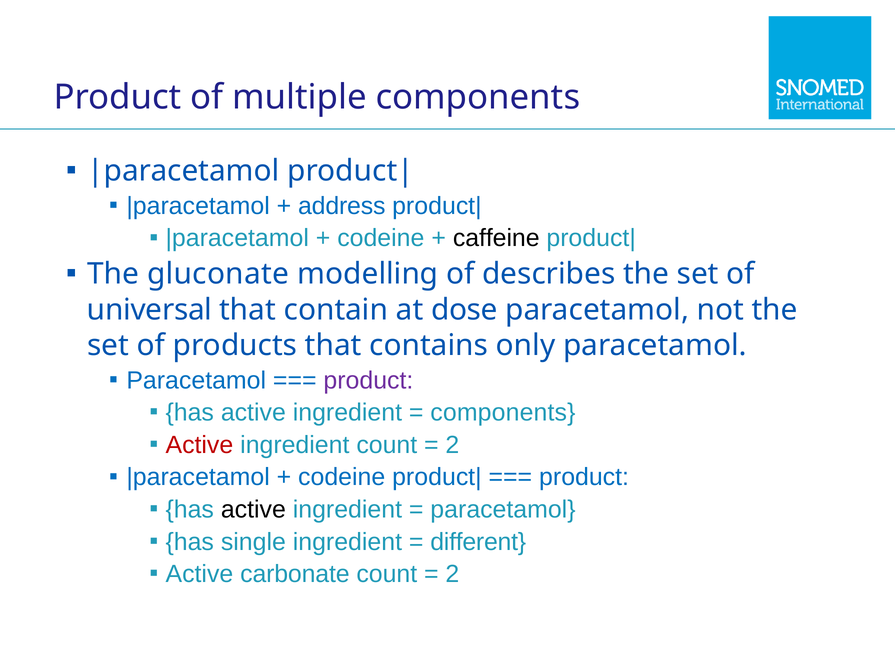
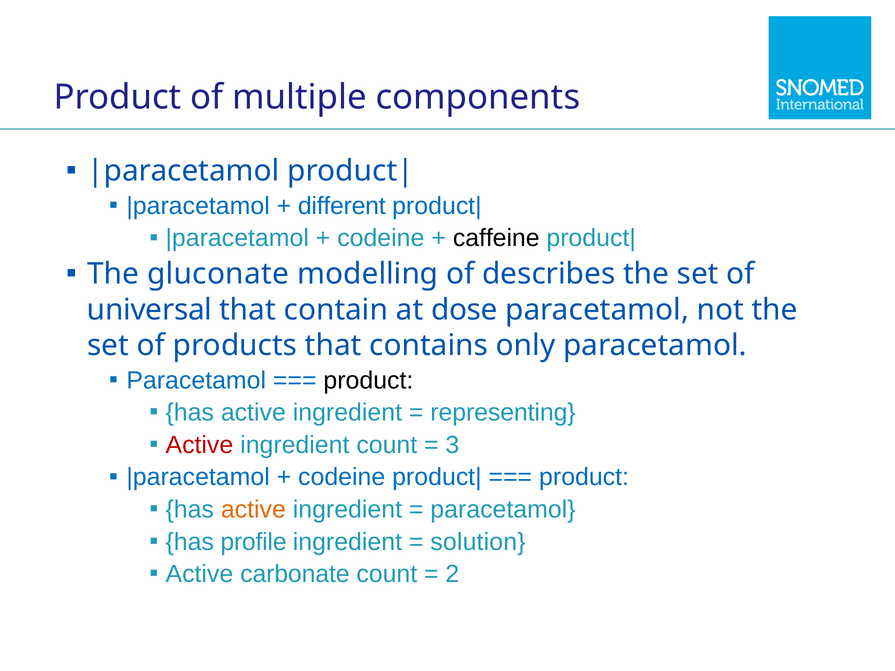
address: address -> different
product at (368, 381) colour: purple -> black
components at (503, 413): components -> representing
2 at (452, 445): 2 -> 3
active at (253, 510) colour: black -> orange
single: single -> profile
different: different -> solution
